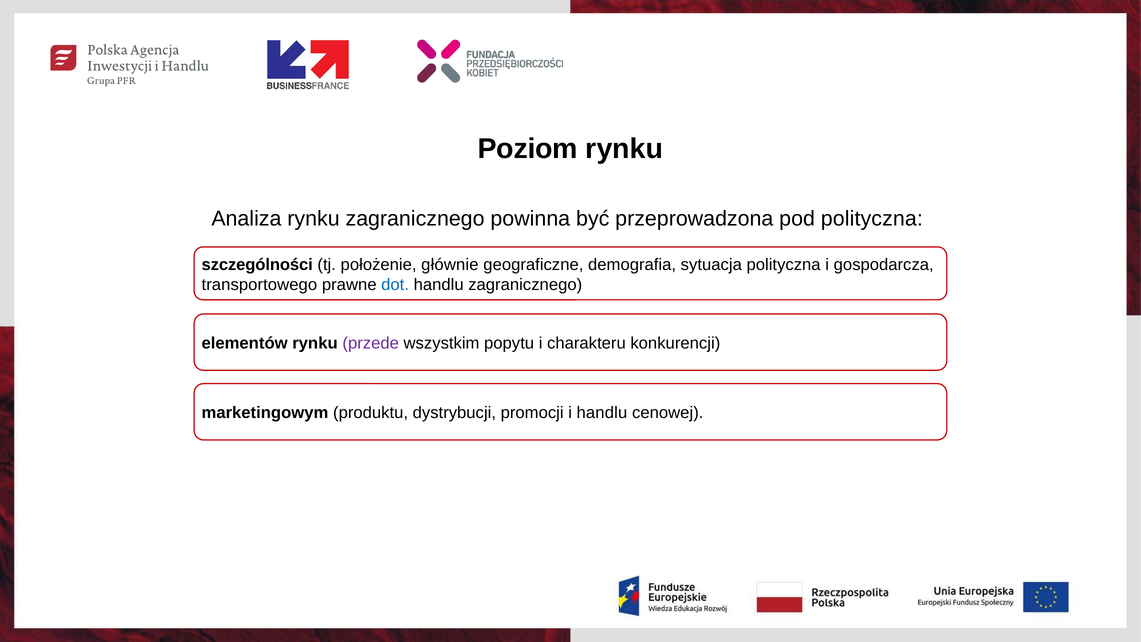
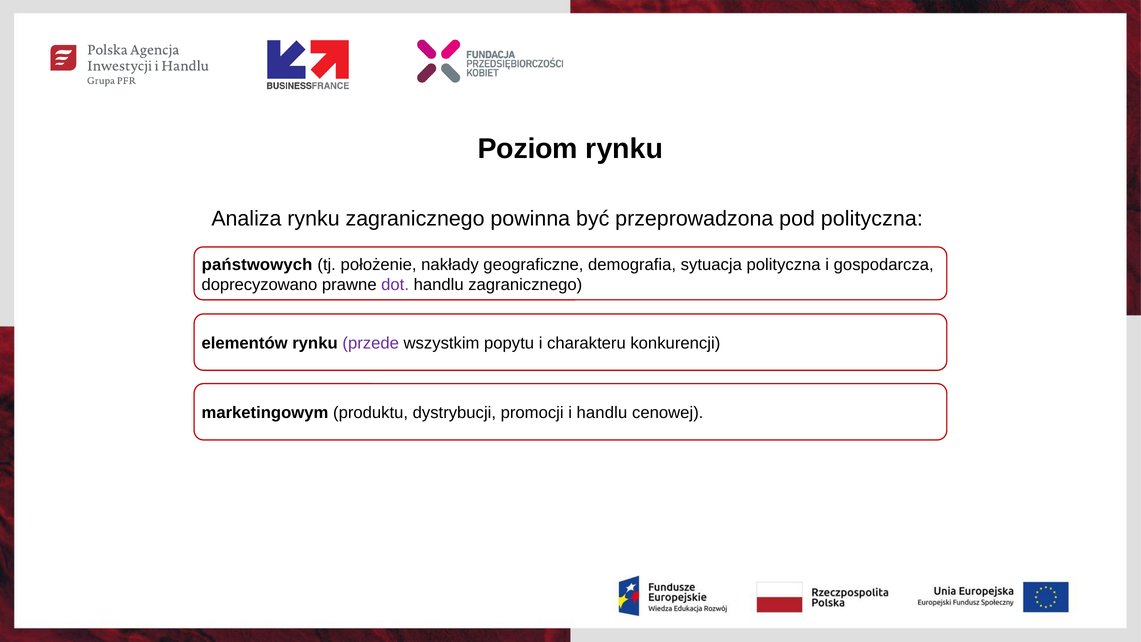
szczególności: szczególności -> państwowych
głównie: głównie -> nakłady
transportowego: transportowego -> doprecyzowano
dot colour: blue -> purple
